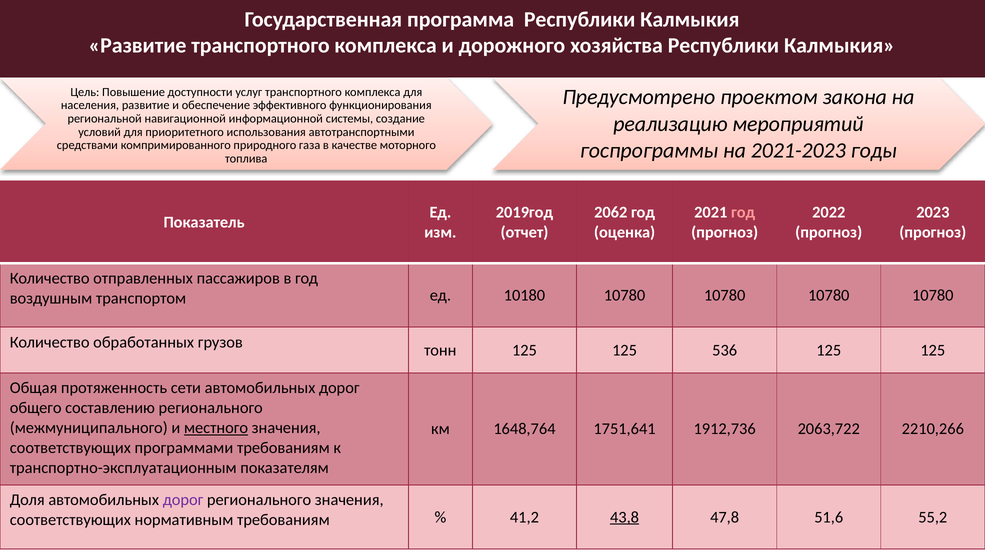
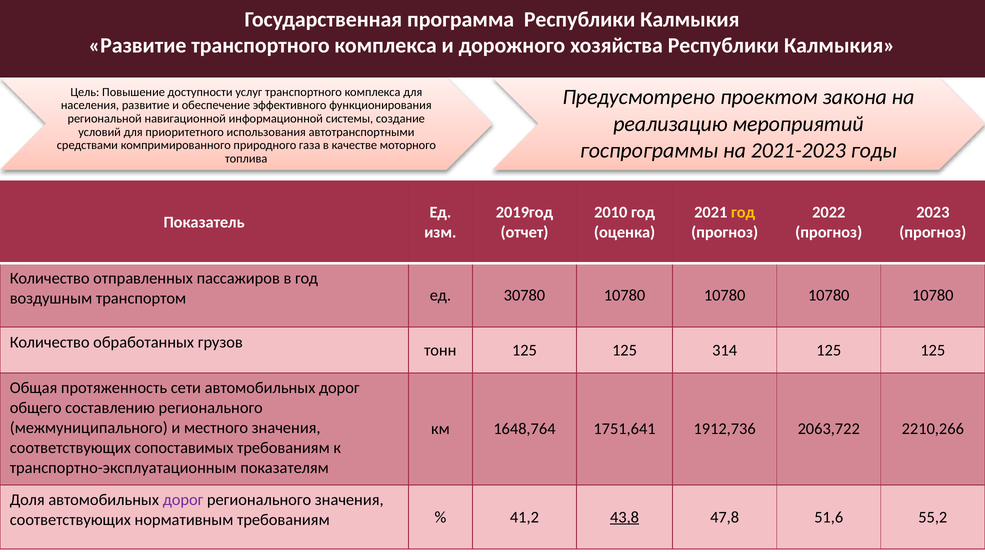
2062: 2062 -> 2010
год at (743, 212) colour: pink -> yellow
10180: 10180 -> 30780
536: 536 -> 314
местного underline: present -> none
программами: программами -> сопоставимых
